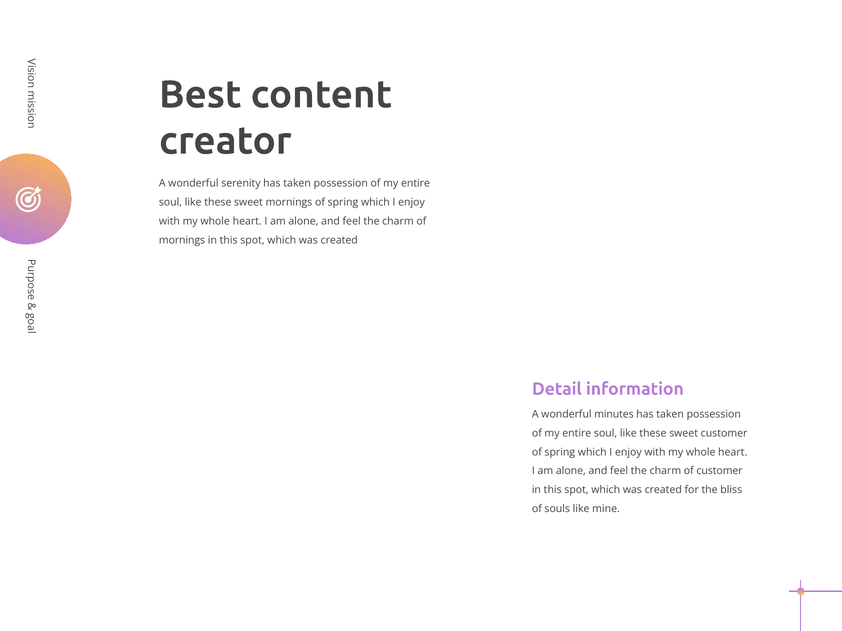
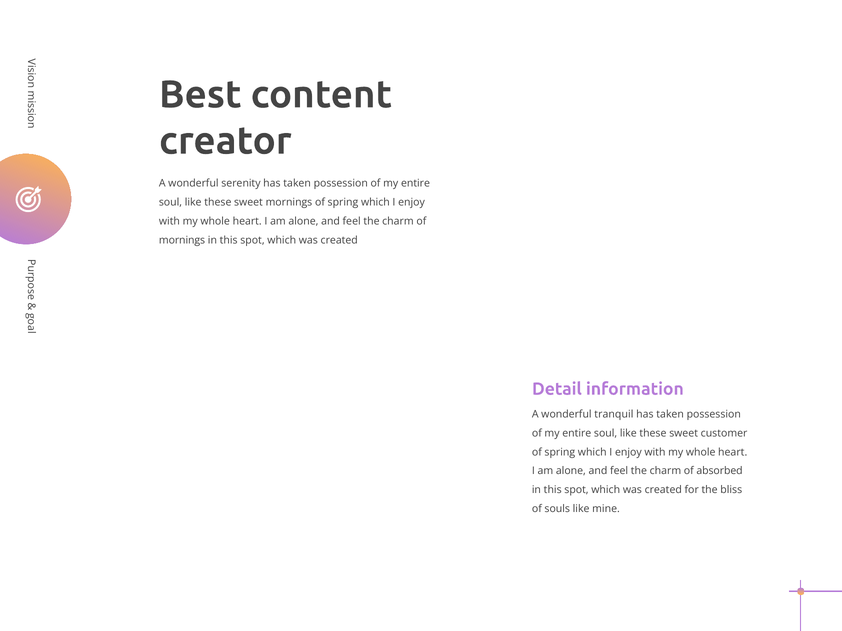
minutes: minutes -> tranquil
of customer: customer -> absorbed
